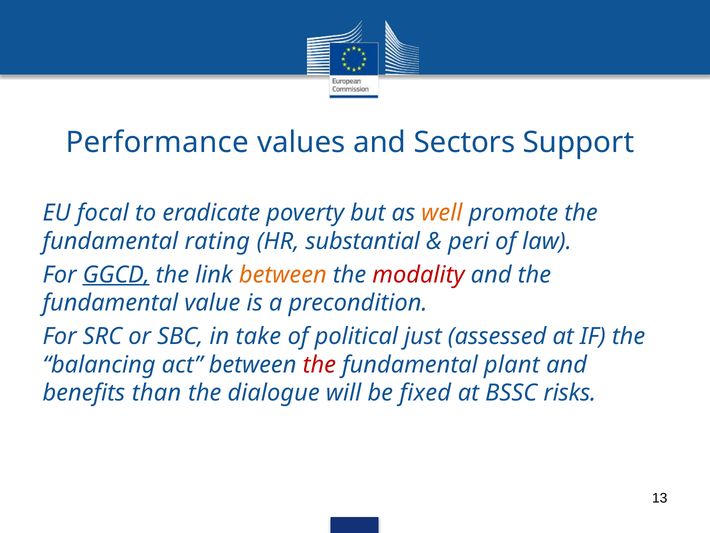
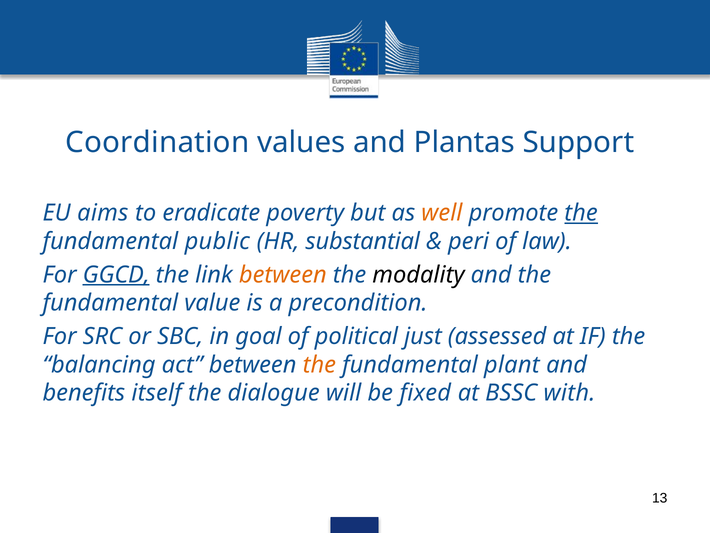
Performance: Performance -> Coordination
Sectors: Sectors -> Plantas
focal: focal -> aims
the at (581, 213) underline: none -> present
rating: rating -> public
modality colour: red -> black
take: take -> goal
the at (319, 364) colour: red -> orange
than: than -> itself
risks: risks -> with
